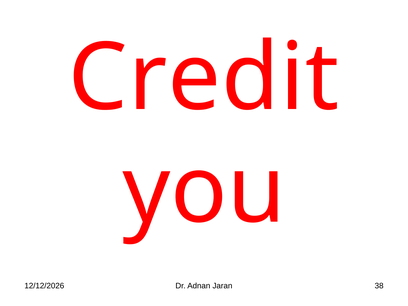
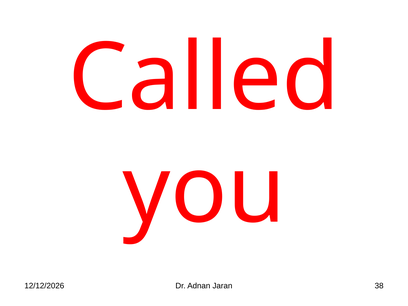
Credit: Credit -> Called
